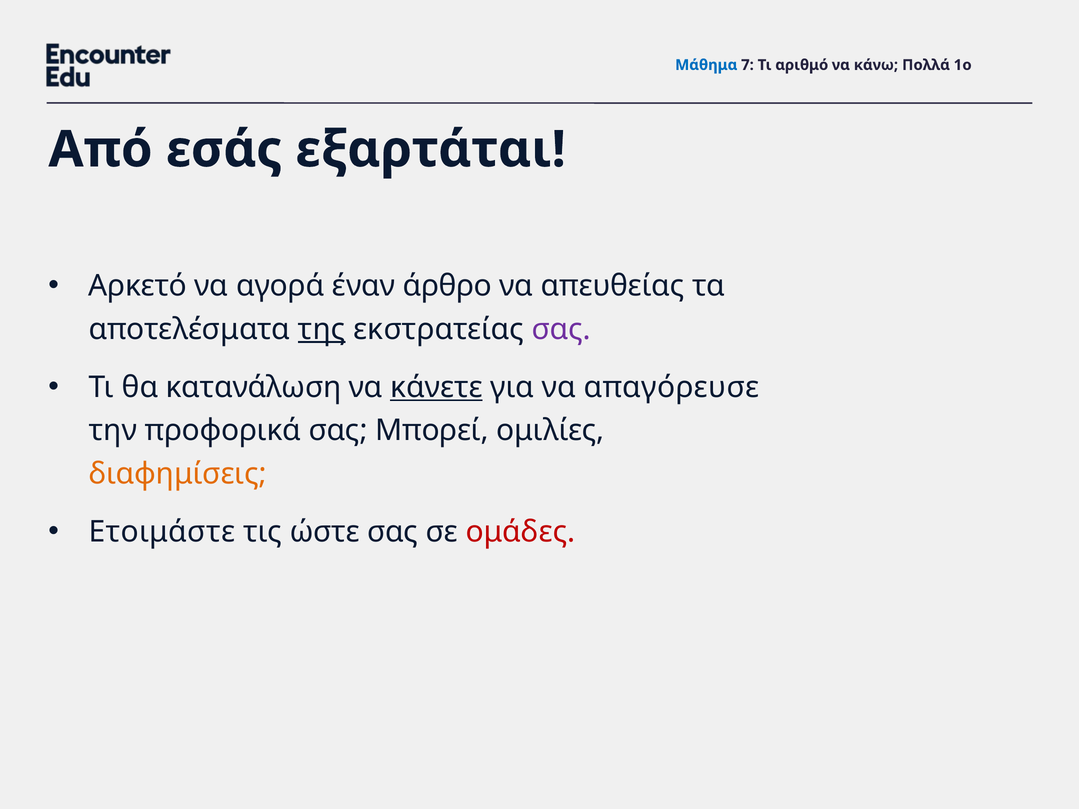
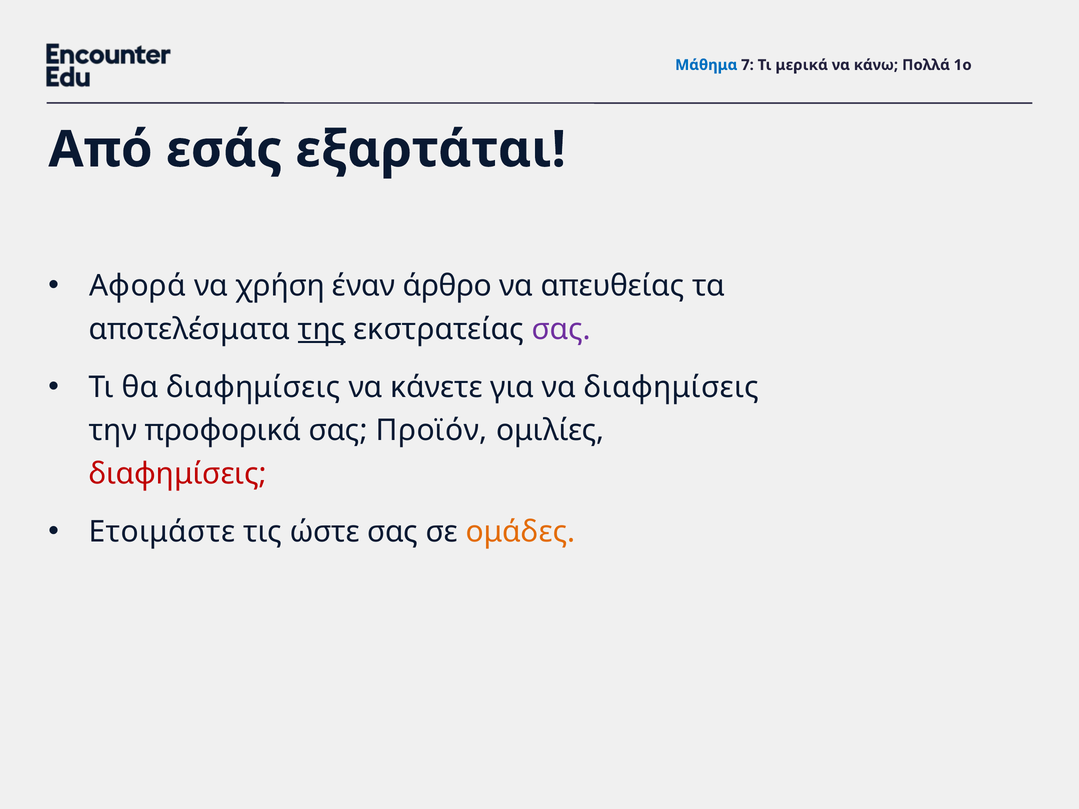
αριθμό: αριθμό -> μερικά
Αρκετό: Αρκετό -> Αφορά
αγορά: αγορά -> χρήση
θα κατανάλωση: κατανάλωση -> διαφημίσεις
κάνετε underline: present -> none
να απαγόρευσε: απαγόρευσε -> διαφημίσεις
Μπορεί: Μπορεί -> Προϊόν
διαφημίσεις at (178, 474) colour: orange -> red
ομάδες colour: red -> orange
